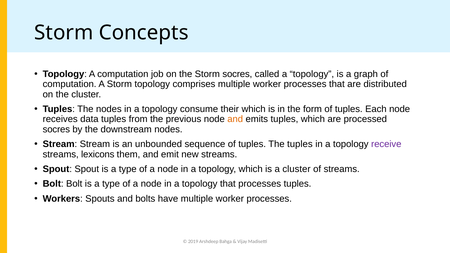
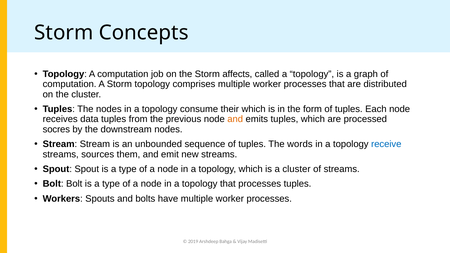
Storm socres: socres -> affects
The tuples: tuples -> words
receive colour: purple -> blue
lexicons: lexicons -> sources
